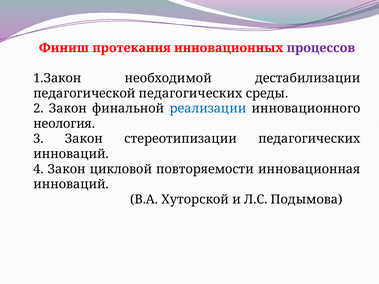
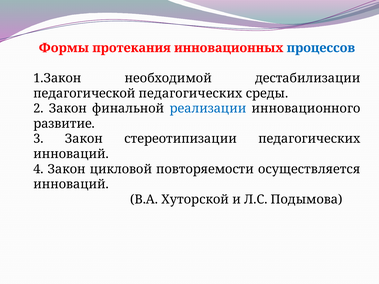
Финиш: Финиш -> Формы
процессов colour: purple -> blue
неология: неология -> развитие
инновационная: инновационная -> осуществляется
